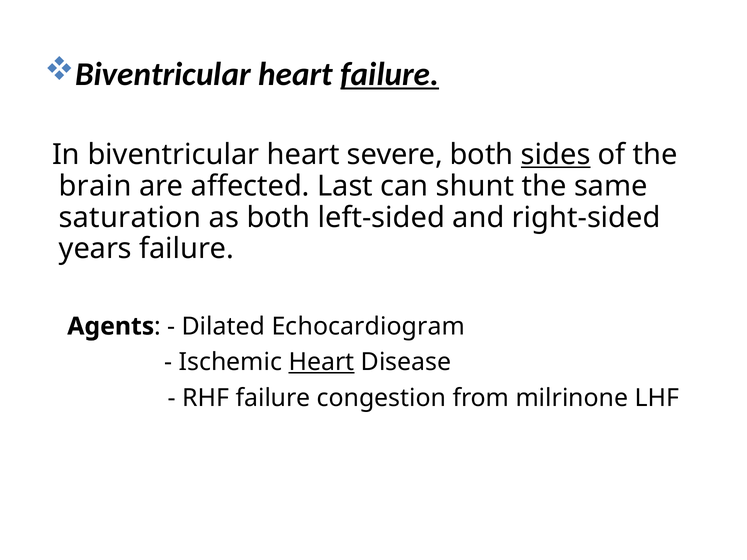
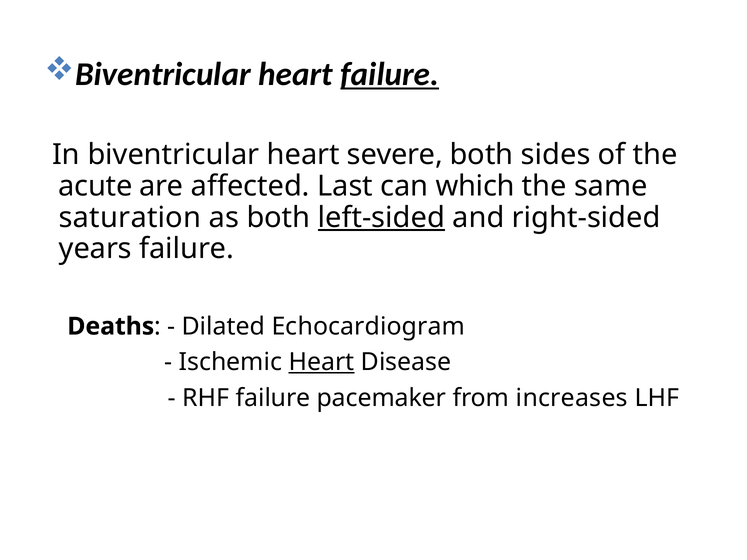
sides underline: present -> none
brain: brain -> acute
shunt: shunt -> which
left-sided underline: none -> present
Agents: Agents -> Deaths
congestion: congestion -> pacemaker
milrinone: milrinone -> increases
